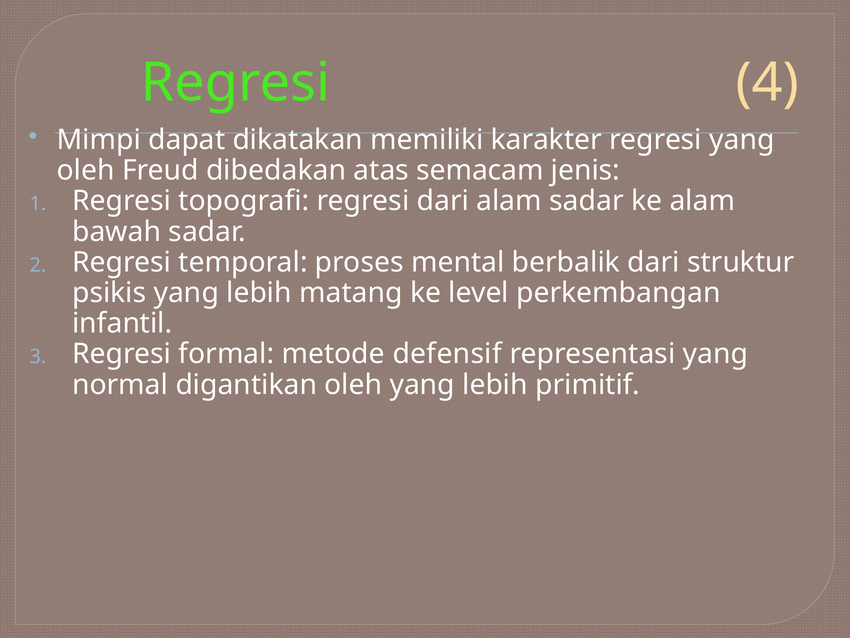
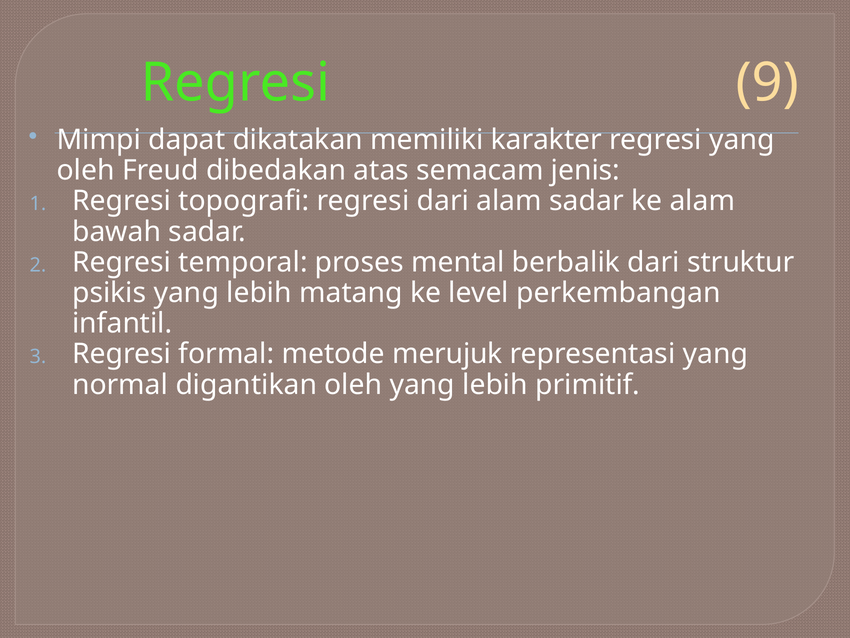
4: 4 -> 9
defensif: defensif -> merujuk
